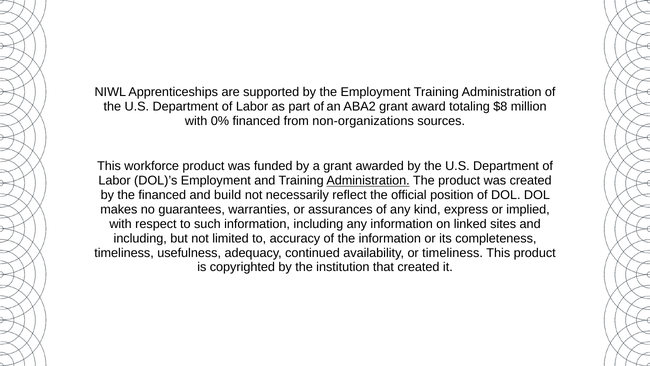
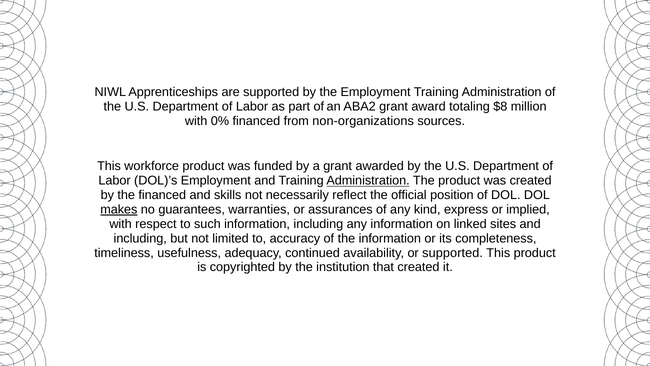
build: build -> skills
makes underline: none -> present
or timeliness: timeliness -> supported
